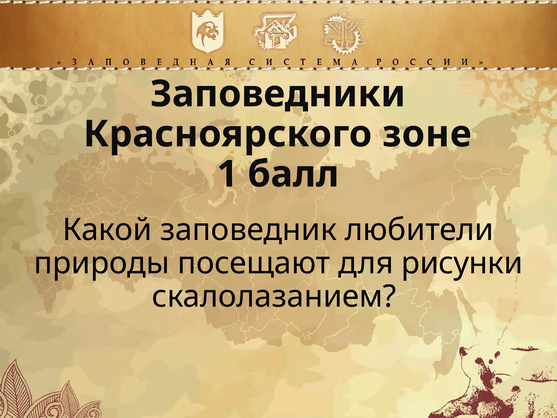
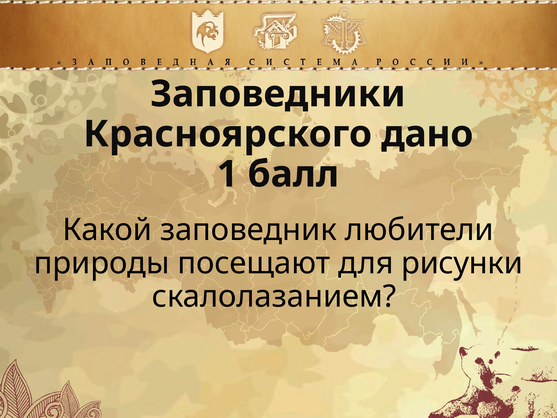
зоне: зоне -> дано
